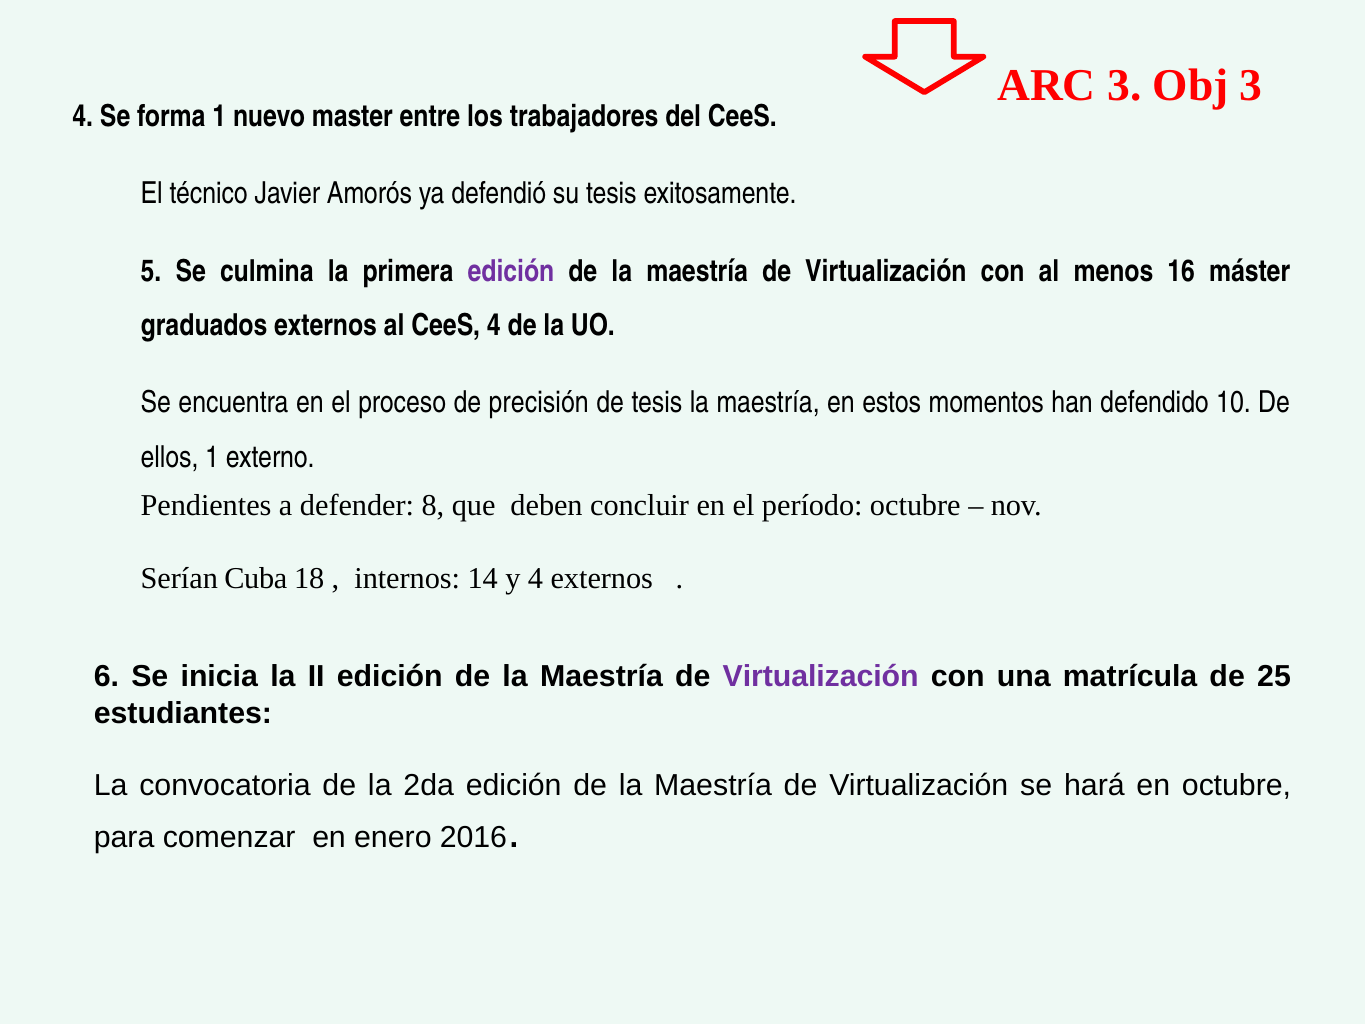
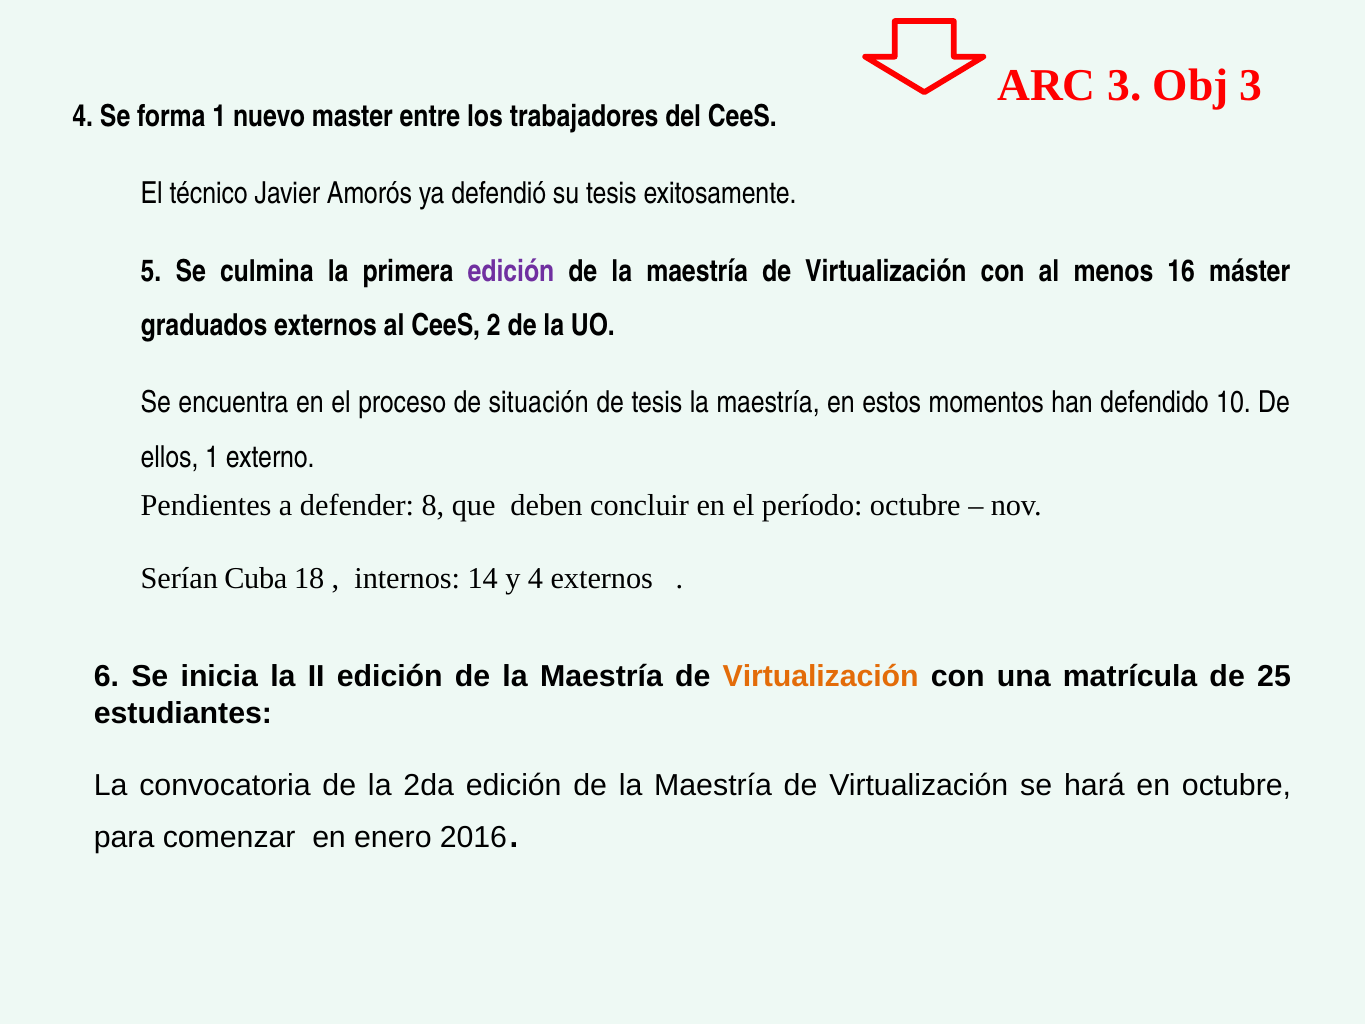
CeeS 4: 4 -> 2
precisión: precisión -> situación
Virtualización at (821, 677) colour: purple -> orange
